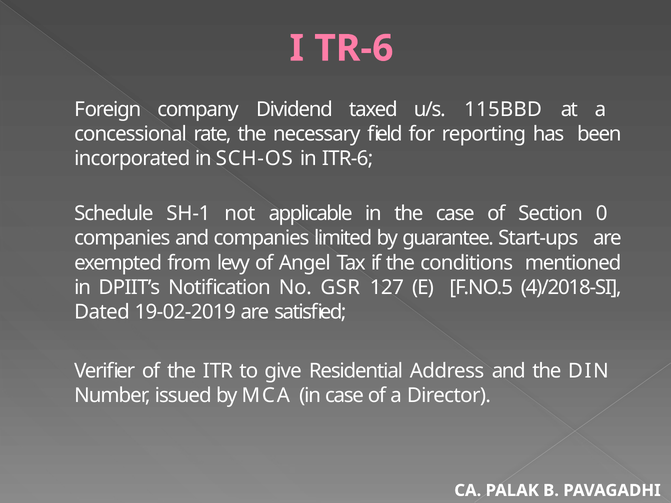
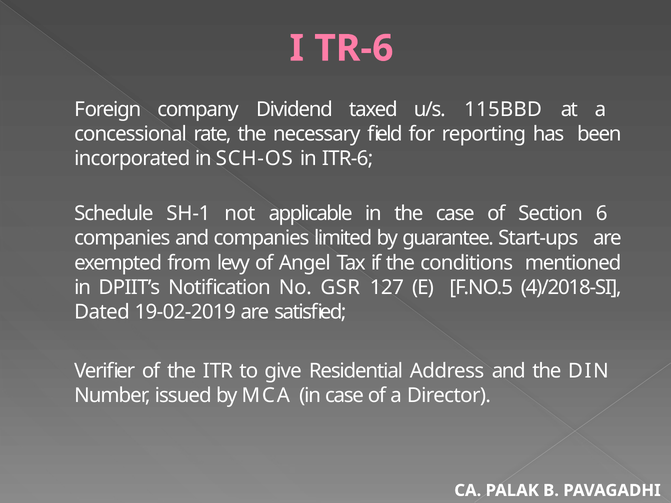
0: 0 -> 6
